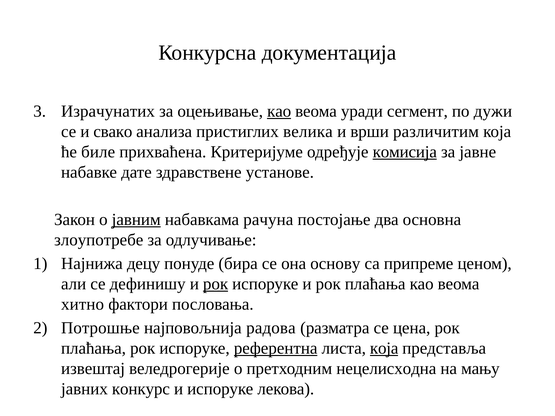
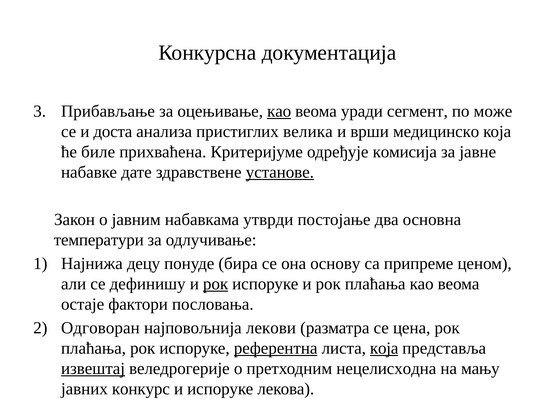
Изрaчунaтих: Изрaчунaтих -> Прибављање
дужи: дужи -> може
свако: свако -> доста
различитим: различитим -> медицинско
комисија underline: present -> none
установе underline: none -> present
јавним underline: present -> none
рачуна: рачуна -> утврди
злоупотребе: злоупотребе -> температури
хитно: хитно -> остаје
Потрошње: Потрошње -> Одговоран
радова: радова -> лекови
извештај underline: none -> present
